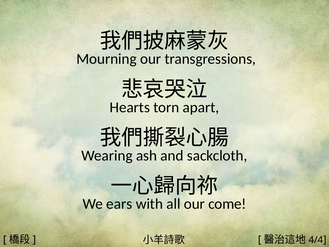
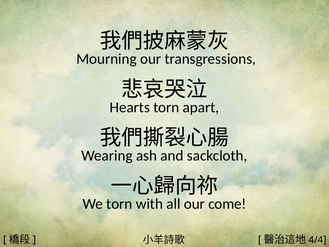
We ears: ears -> torn
